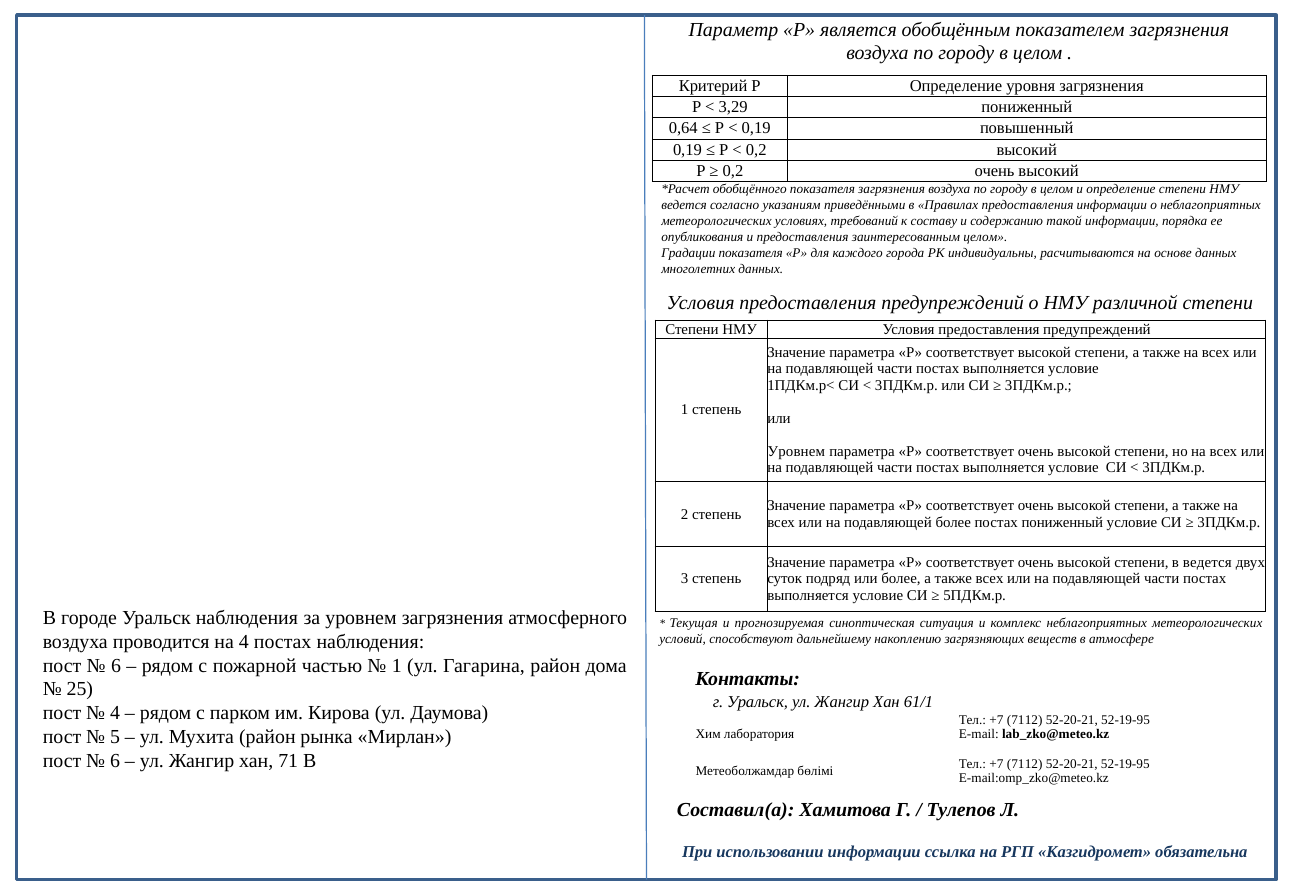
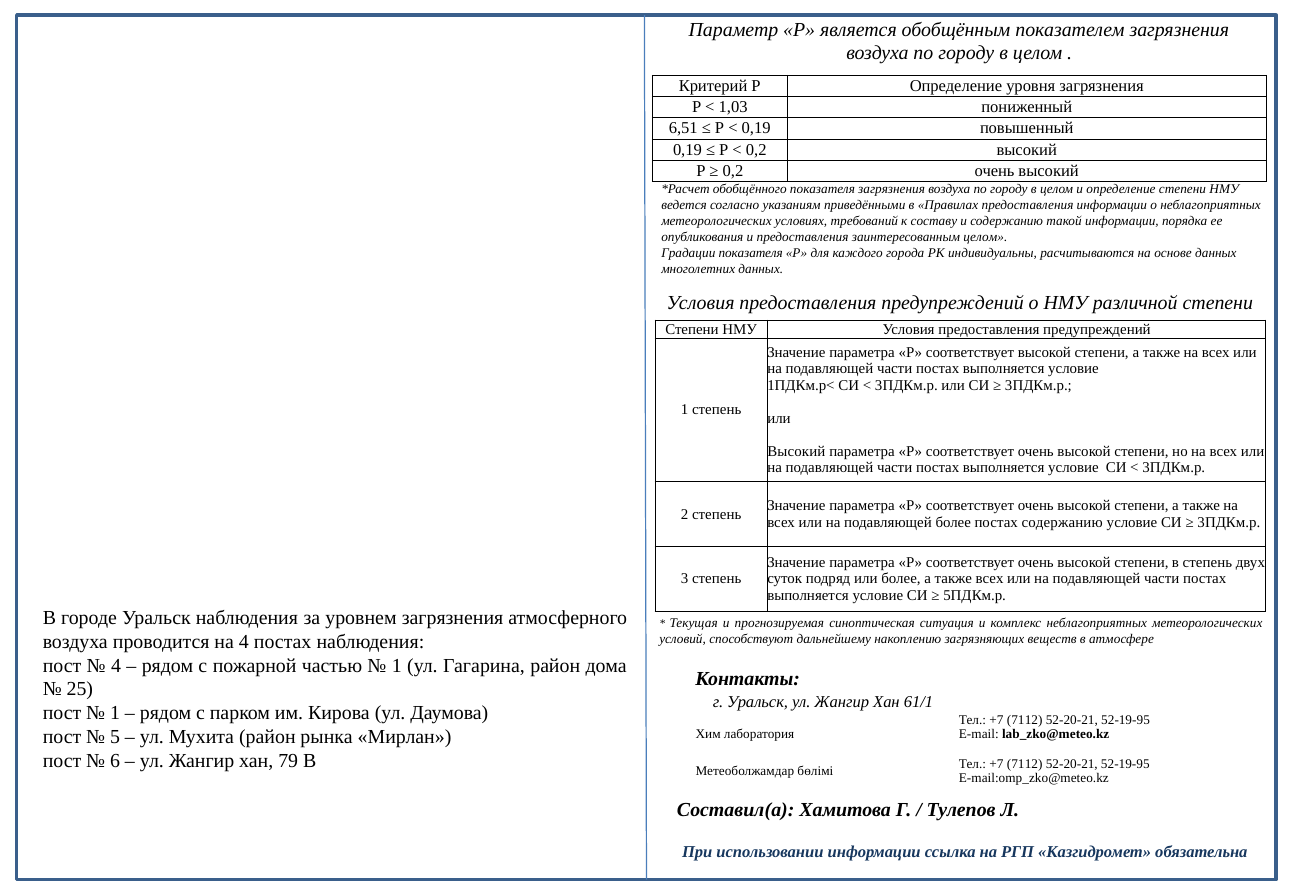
3,29: 3,29 -> 1,03
0,64: 0,64 -> 6,51
Уровнем at (796, 451): Уровнем -> Высокий
постах пониженный: пониженный -> содержанию
в ведется: ведется -> степень
6 at (116, 666): 6 -> 4
4 at (115, 713): 4 -> 1
71: 71 -> 79
